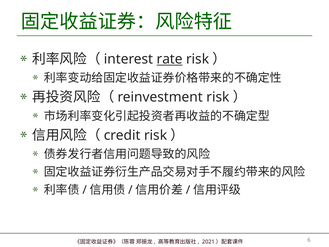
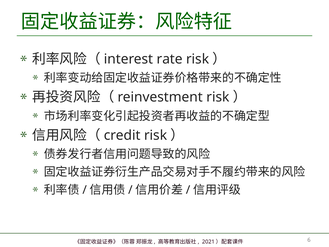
rate underline: present -> none
